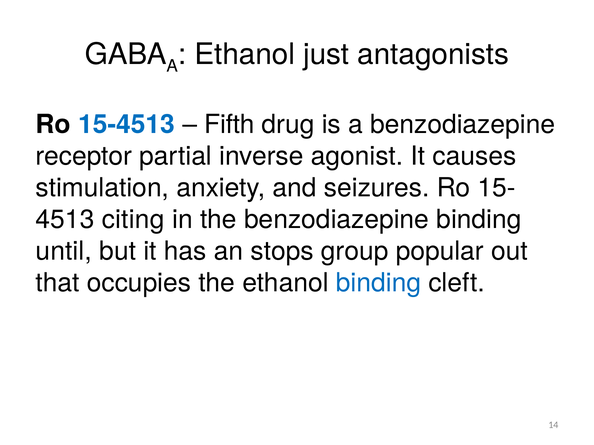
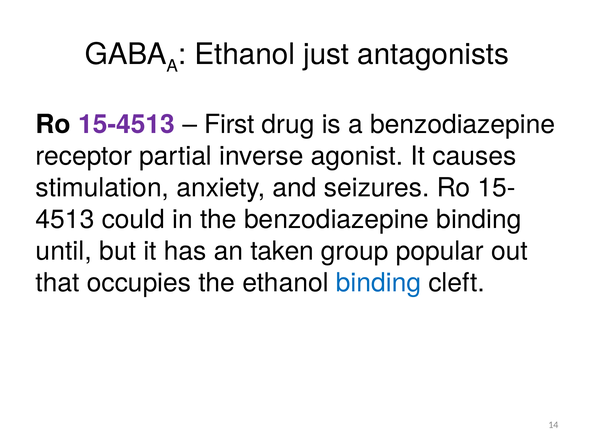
15-4513 colour: blue -> purple
Fifth: Fifth -> First
citing: citing -> could
stops: stops -> taken
